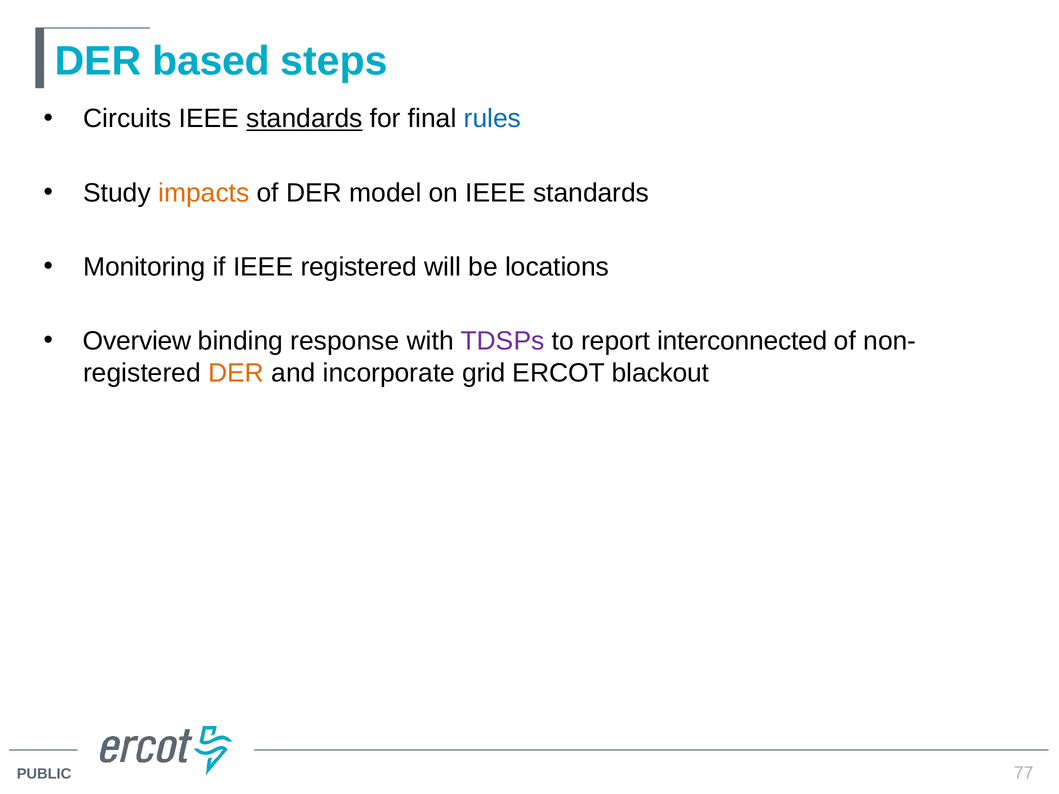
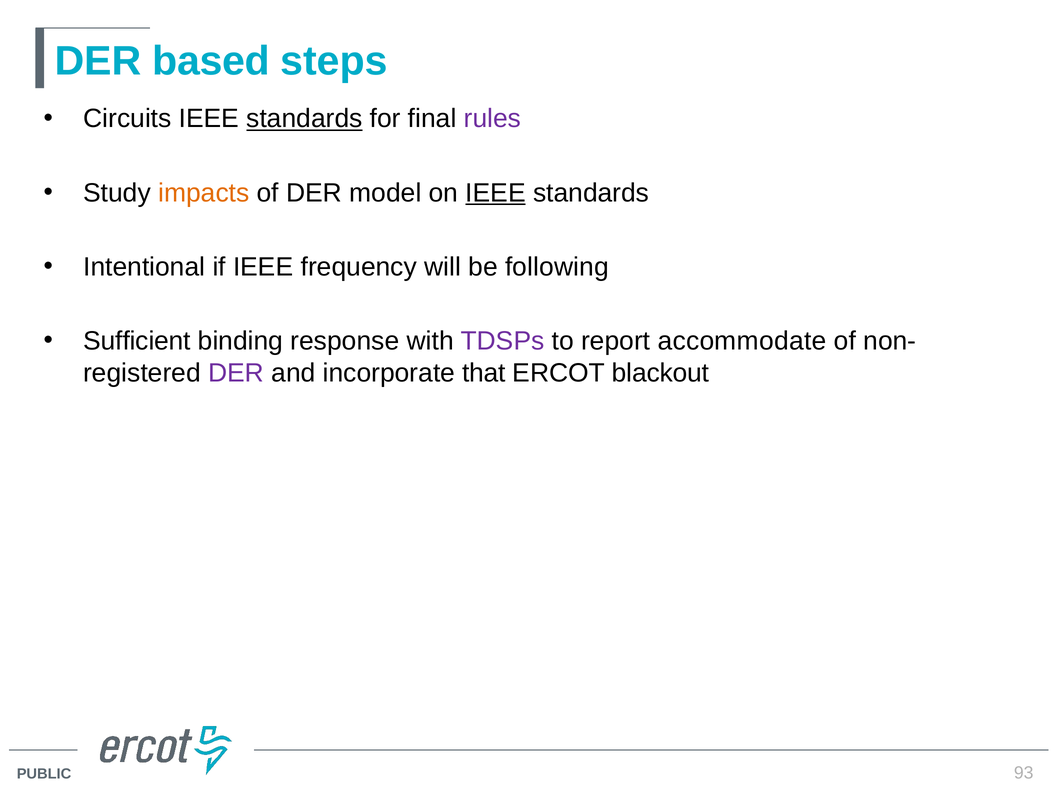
rules colour: blue -> purple
IEEE at (496, 193) underline: none -> present
Monitoring: Monitoring -> Intentional
IEEE registered: registered -> frequency
locations: locations -> following
Overview: Overview -> Sufficient
interconnected: interconnected -> accommodate
DER at (236, 373) colour: orange -> purple
grid: grid -> that
77: 77 -> 93
